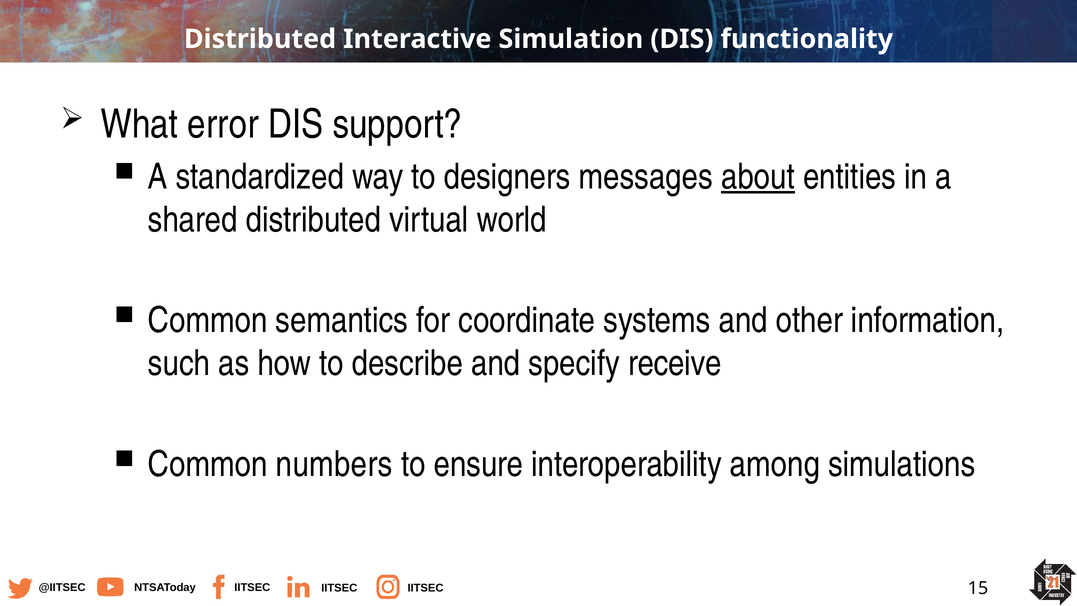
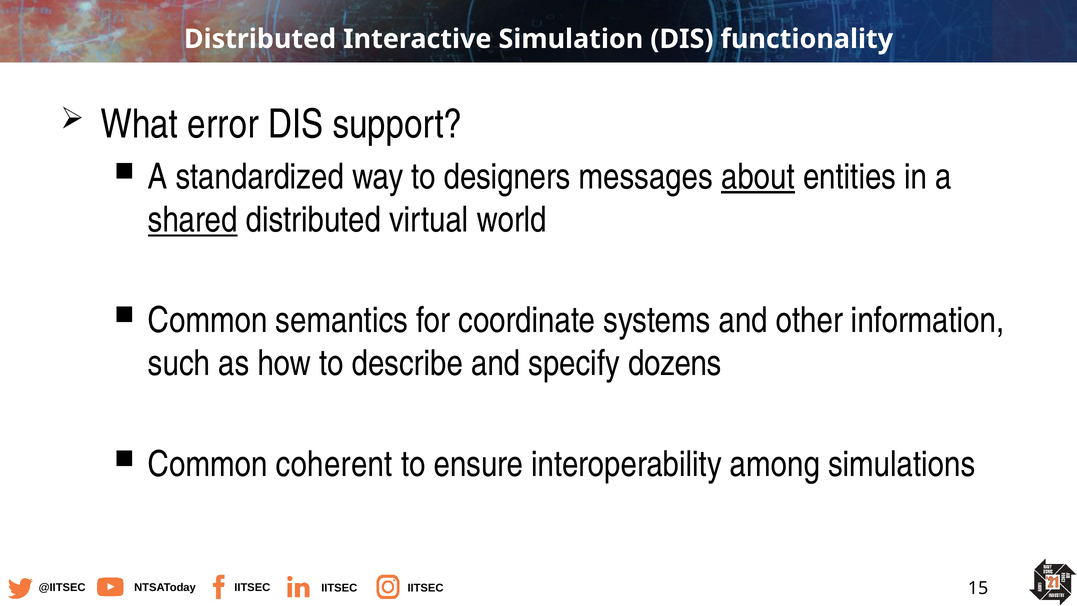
shared underline: none -> present
receive: receive -> dozens
numbers: numbers -> coherent
